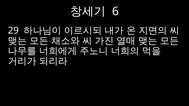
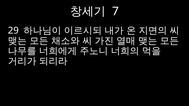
6: 6 -> 7
